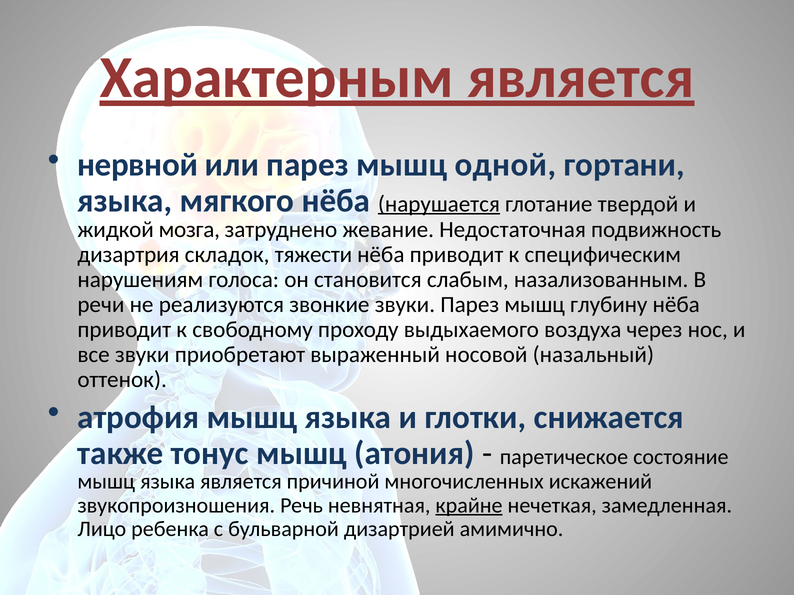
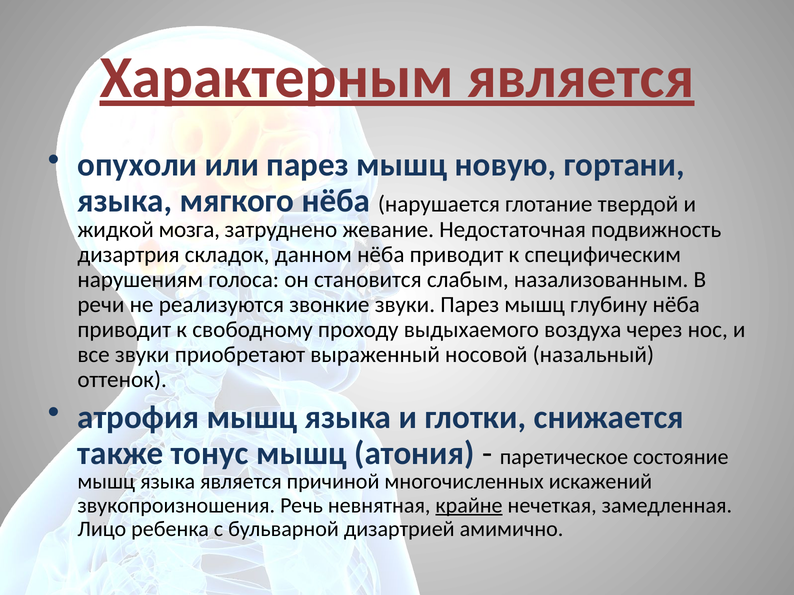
нервной: нервной -> опухоли
одной: одной -> новую
нарушается underline: present -> none
тяжести: тяжести -> данном
